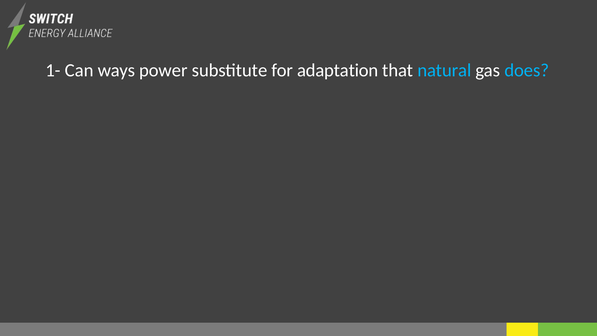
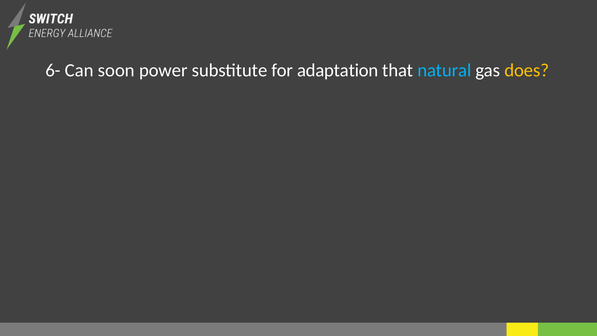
1-: 1- -> 6-
ways: ways -> soon
does colour: light blue -> yellow
